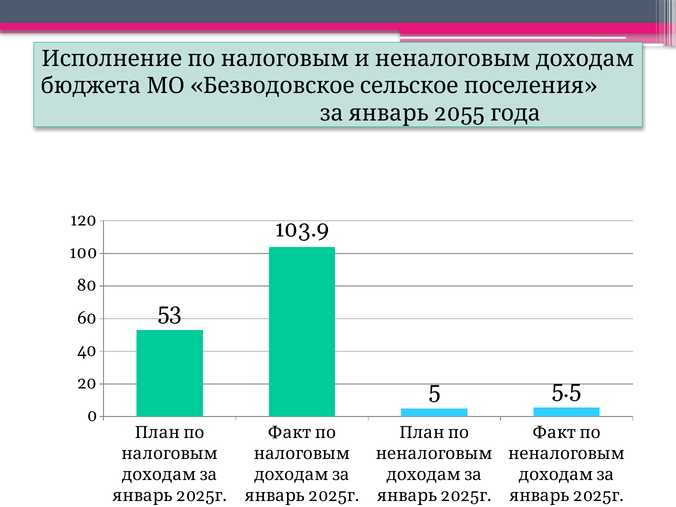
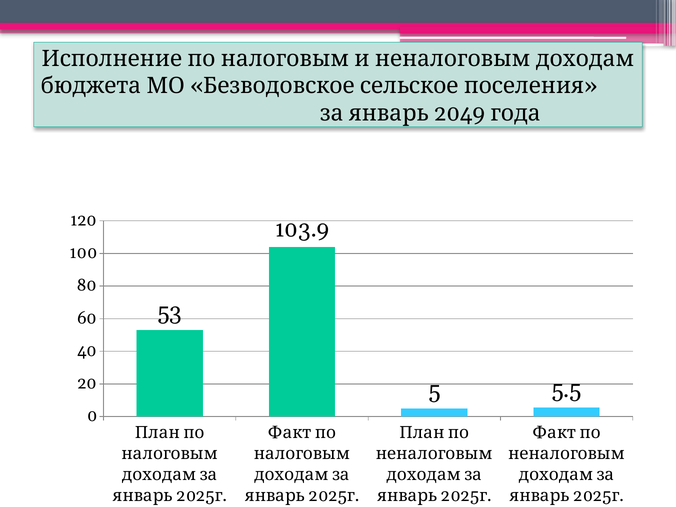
2055: 2055 -> 2049
